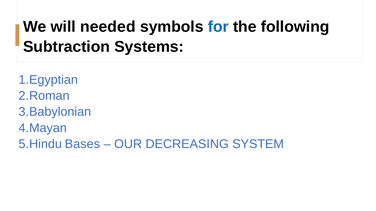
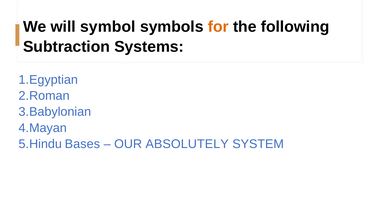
needed: needed -> symbol
for colour: blue -> orange
DECREASING: DECREASING -> ABSOLUTELY
